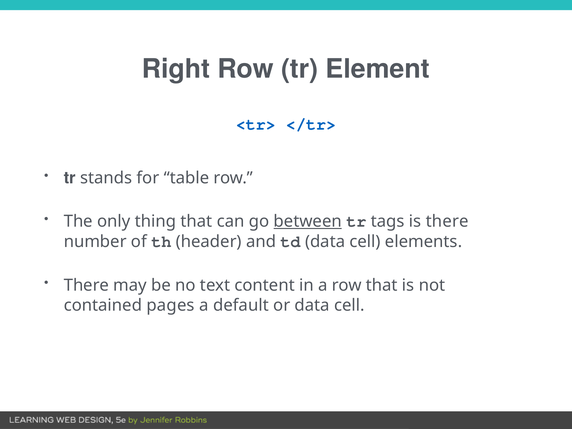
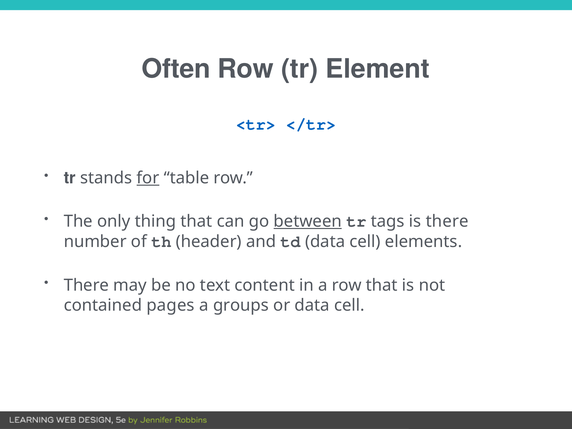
Right: Right -> Often
for underline: none -> present
default: default -> groups
